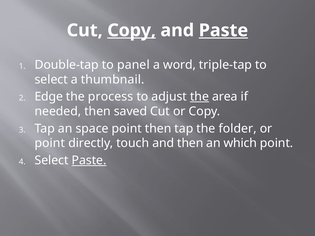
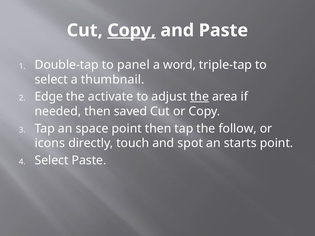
Paste at (223, 30) underline: present -> none
process: process -> activate
folder: folder -> follow
point at (50, 143): point -> icons
and then: then -> spot
which: which -> starts
Paste at (89, 161) underline: present -> none
